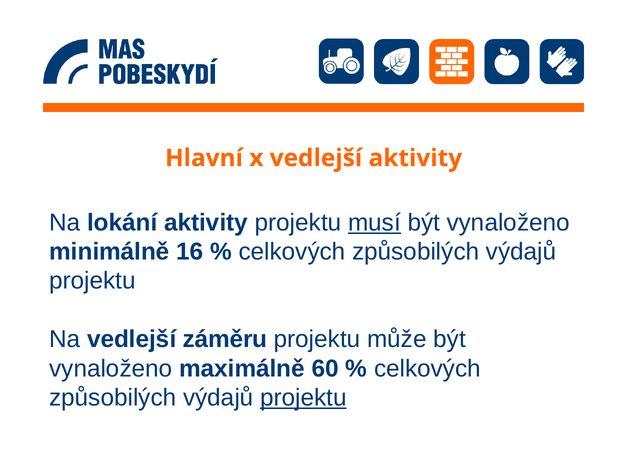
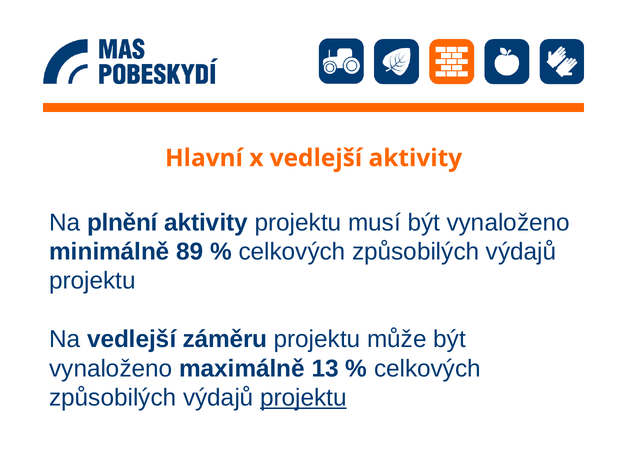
lokání: lokání -> plnění
musí underline: present -> none
16: 16 -> 89
60: 60 -> 13
